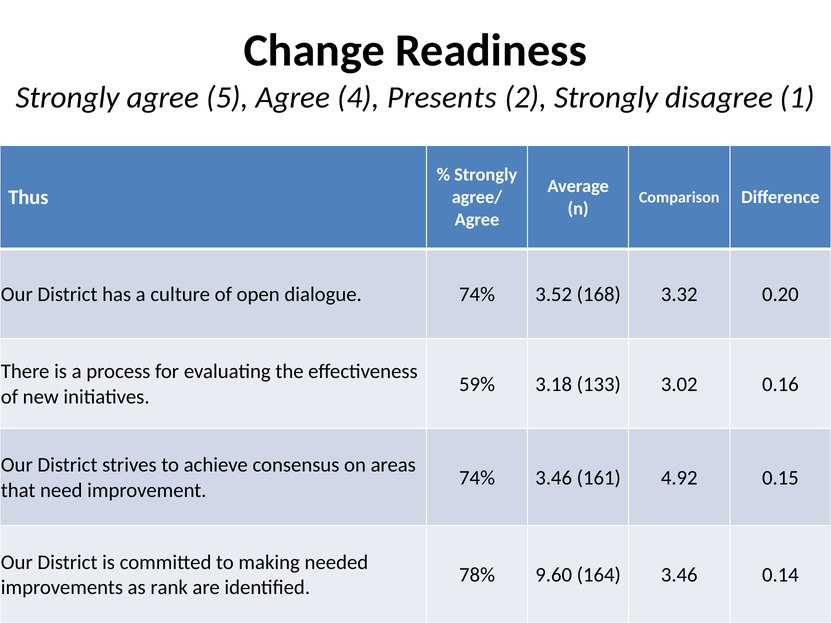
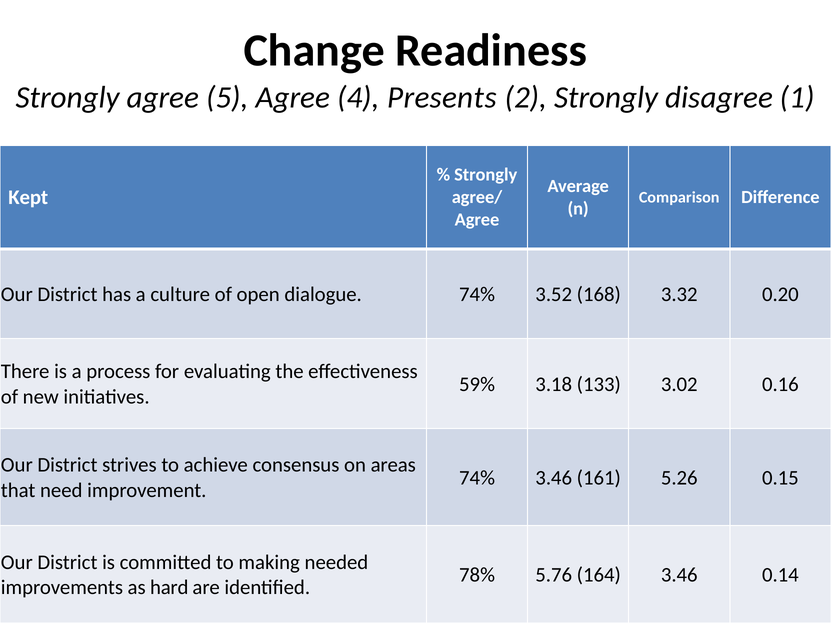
Thus: Thus -> Kept
4.92: 4.92 -> 5.26
9.60: 9.60 -> 5.76
rank: rank -> hard
